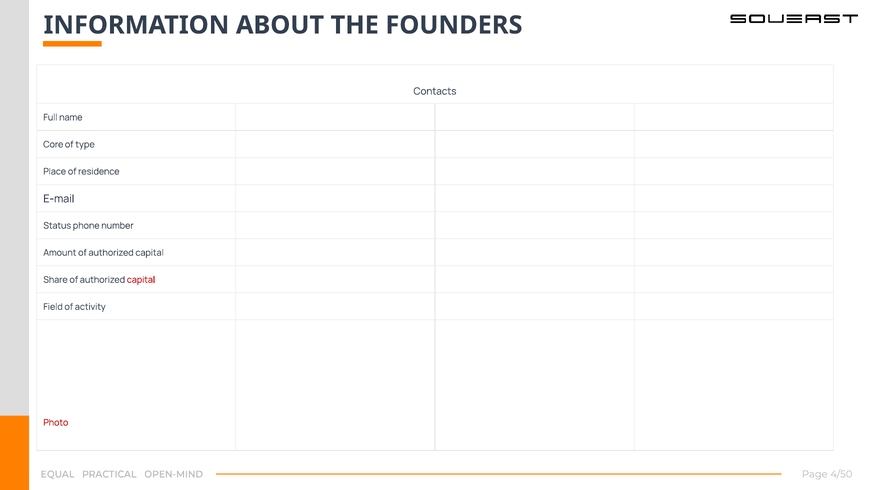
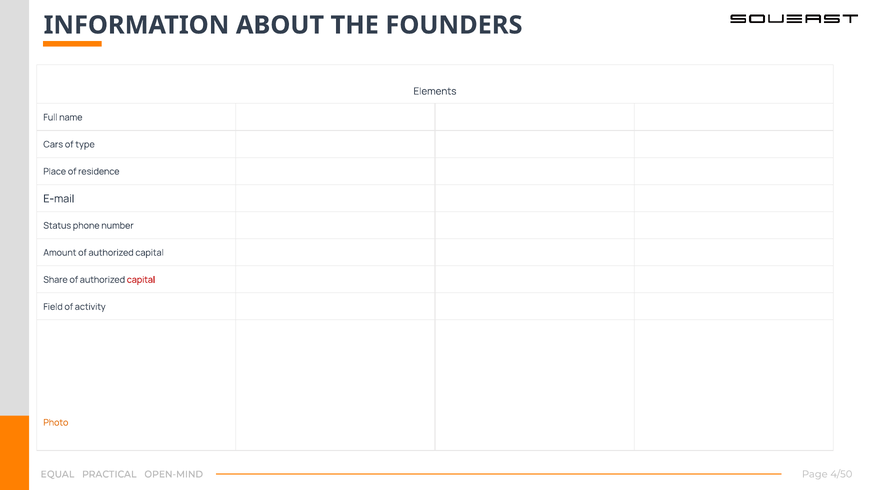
Contacts: Contacts -> Elements
Core: Core -> Cars
Photo colour: red -> orange
